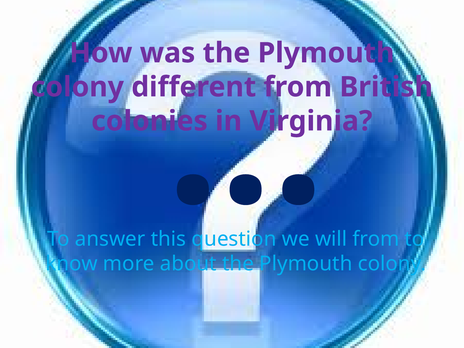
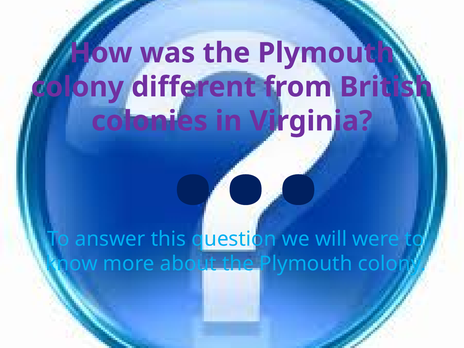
will from: from -> were
